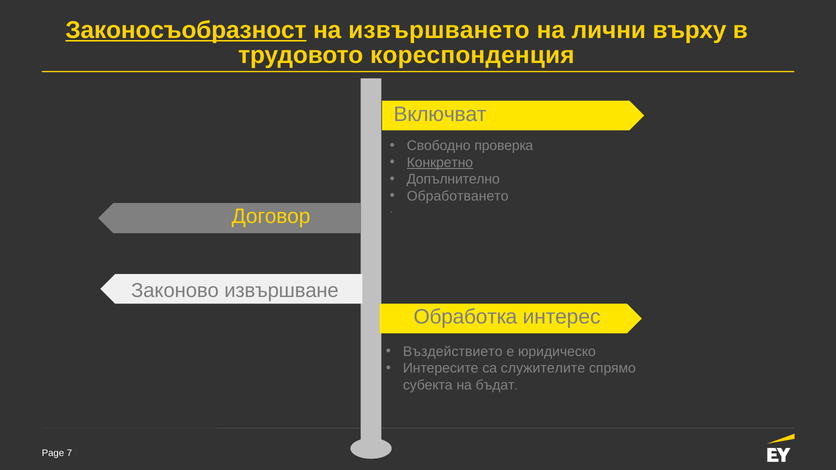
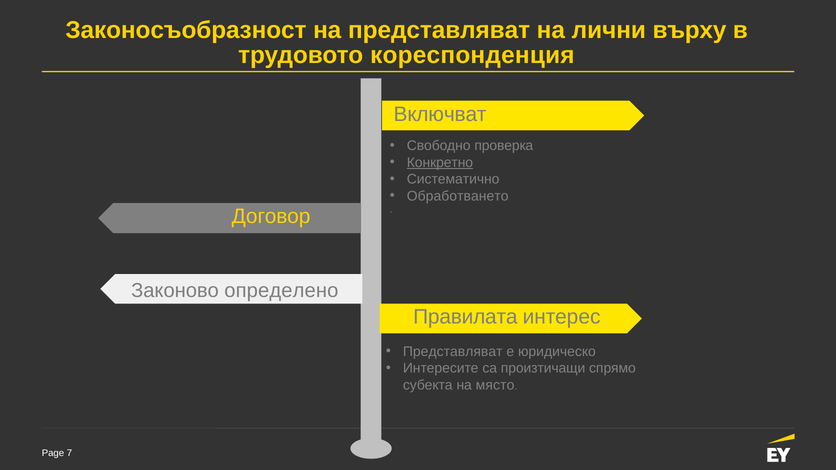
Законосъобразност underline: present -> none
на извършването: извършването -> представляват
Допълнително: Допълнително -> Систематично
извършване: извършване -> определено
Обработка: Обработка -> Правилата
Въздействието at (453, 352): Въздействието -> Представляват
служителите: служителите -> произтичащи
бъдат: бъдат -> място
